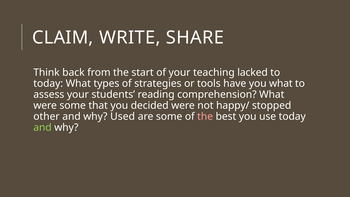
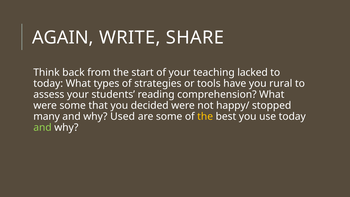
CLAIM: CLAIM -> AGAIN
you what: what -> rural
other: other -> many
the at (205, 116) colour: pink -> yellow
